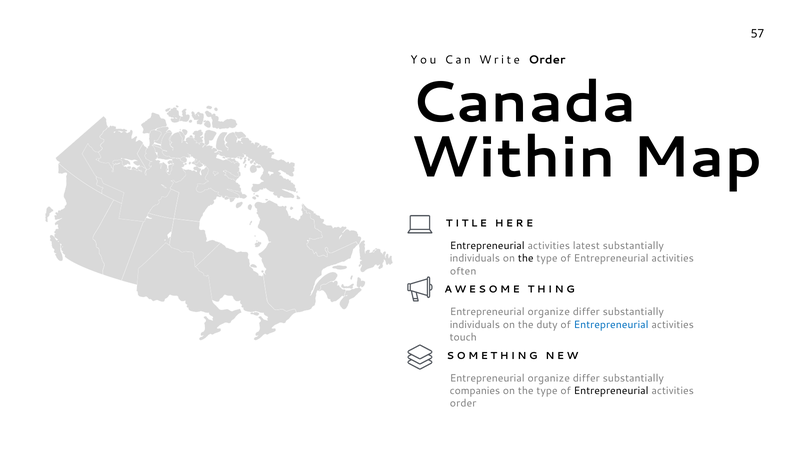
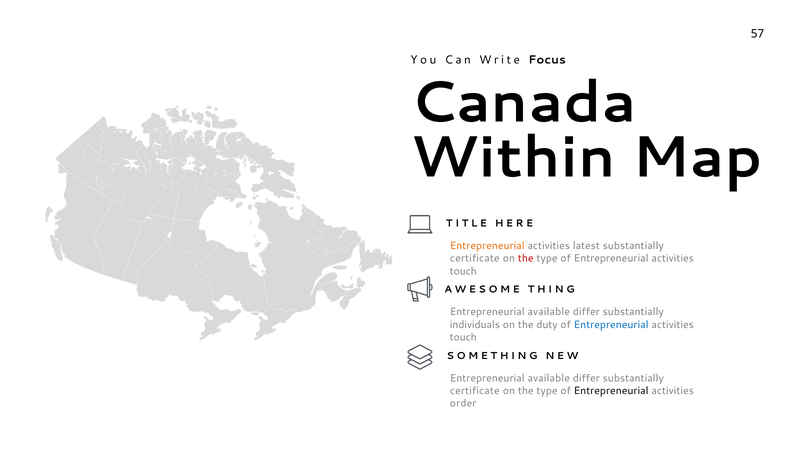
Write Order: Order -> Focus
Entrepreneurial at (487, 246) colour: black -> orange
individuals at (475, 258): individuals -> certificate
the at (526, 258) colour: black -> red
often at (463, 271): often -> touch
organize at (549, 312): organize -> available
organize at (549, 378): organize -> available
companies at (475, 391): companies -> certificate
